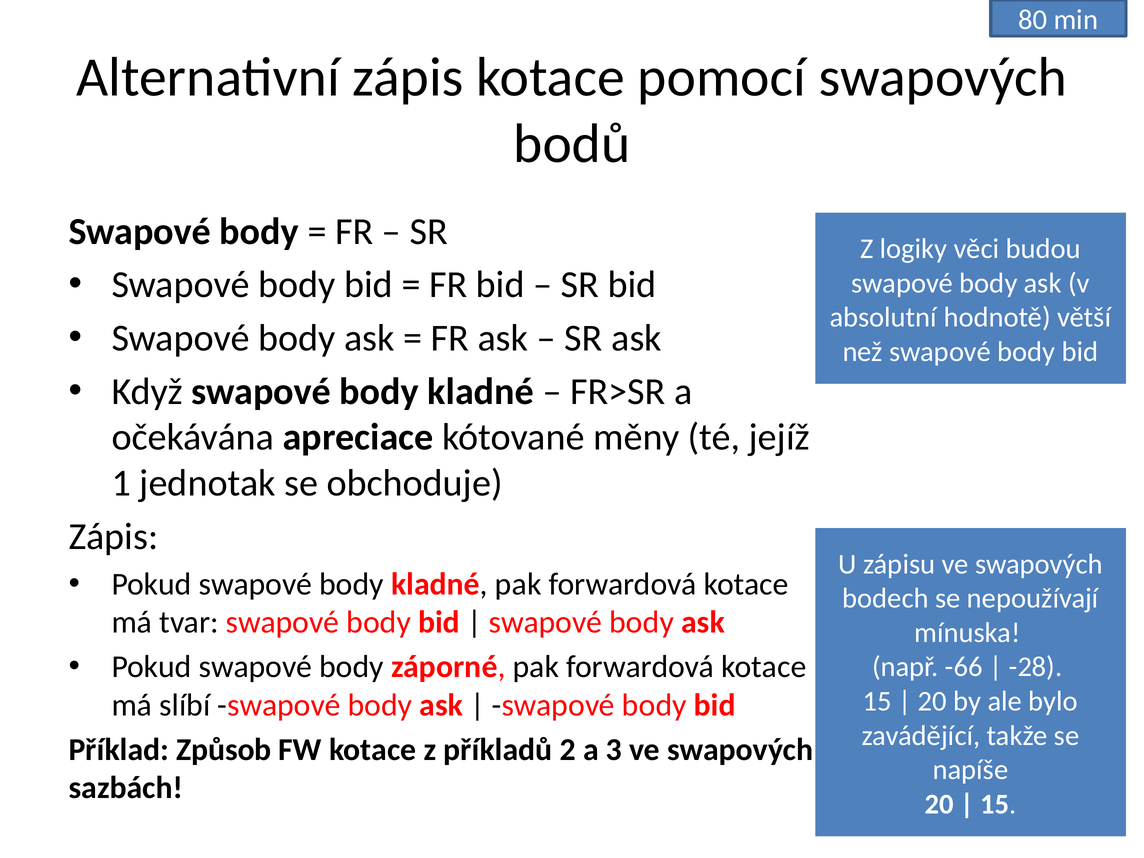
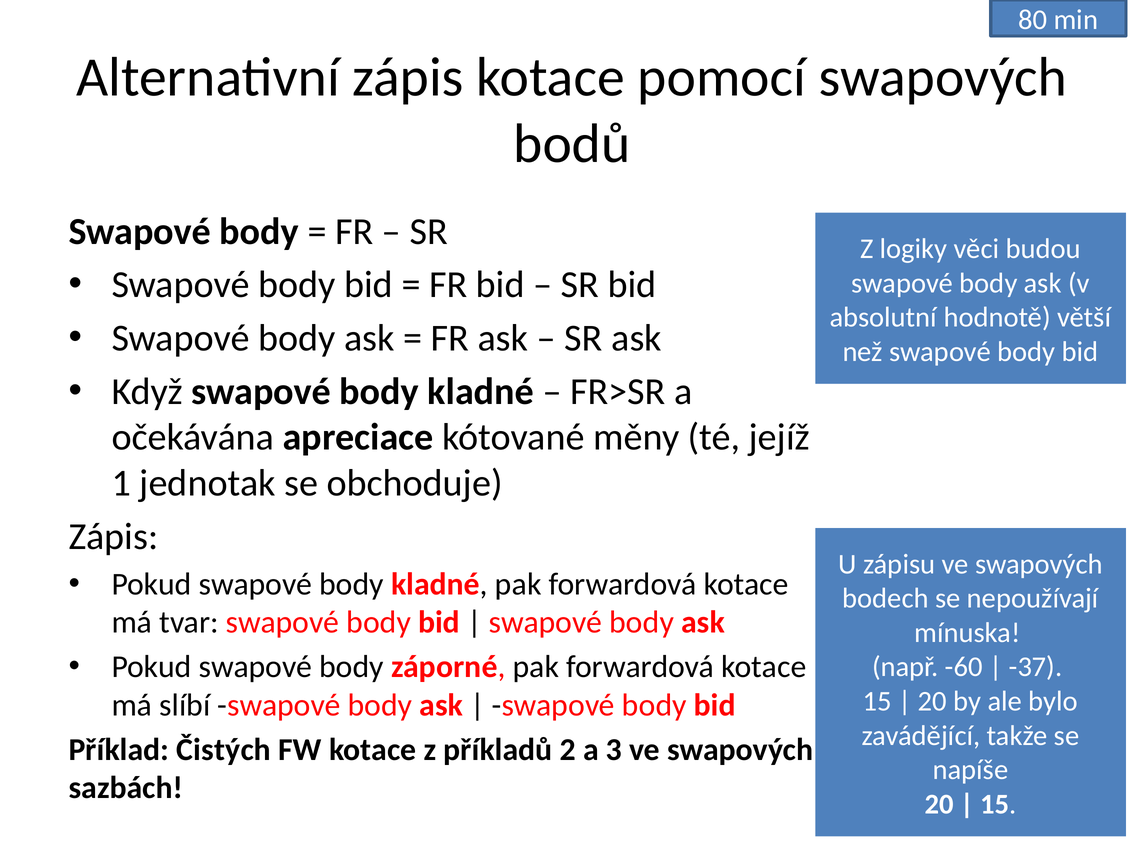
-66: -66 -> -60
-28: -28 -> -37
Způsob: Způsob -> Čistých
